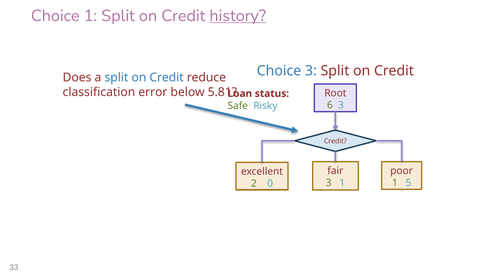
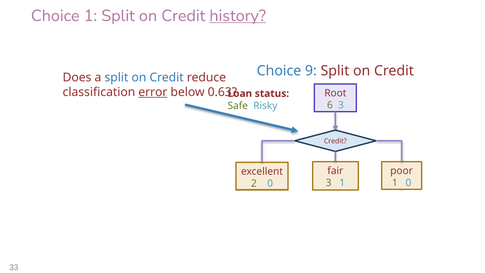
Choice 3: 3 -> 9
error underline: none -> present
5.81: 5.81 -> 0.63
1 5: 5 -> 0
